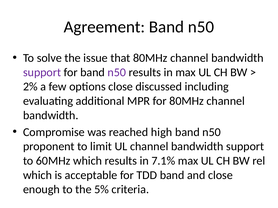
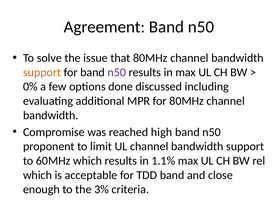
support at (42, 72) colour: purple -> orange
2%: 2% -> 0%
options close: close -> done
7.1%: 7.1% -> 1.1%
5%: 5% -> 3%
